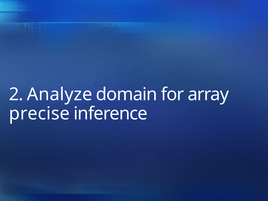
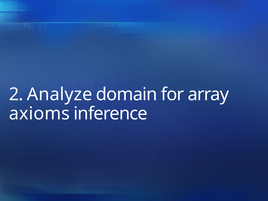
precise: precise -> axioms
